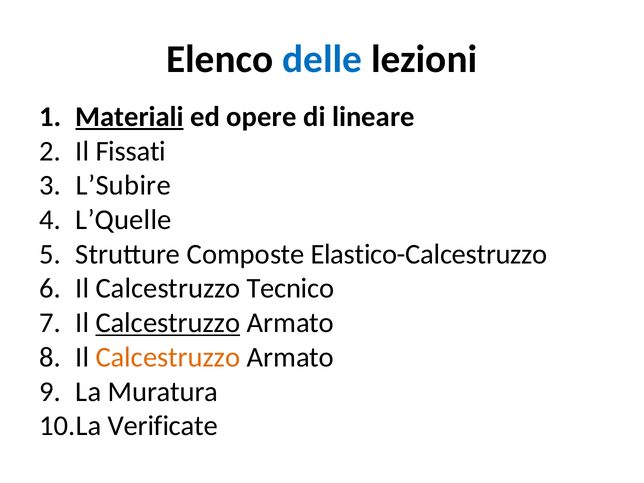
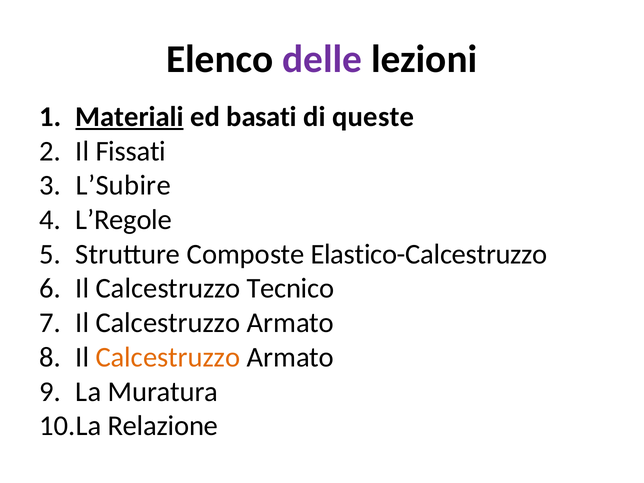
delle colour: blue -> purple
opere: opere -> basati
lineare: lineare -> queste
L’Quelle: L’Quelle -> L’Regole
Calcestruzzo at (168, 323) underline: present -> none
Verificate: Verificate -> Relazione
